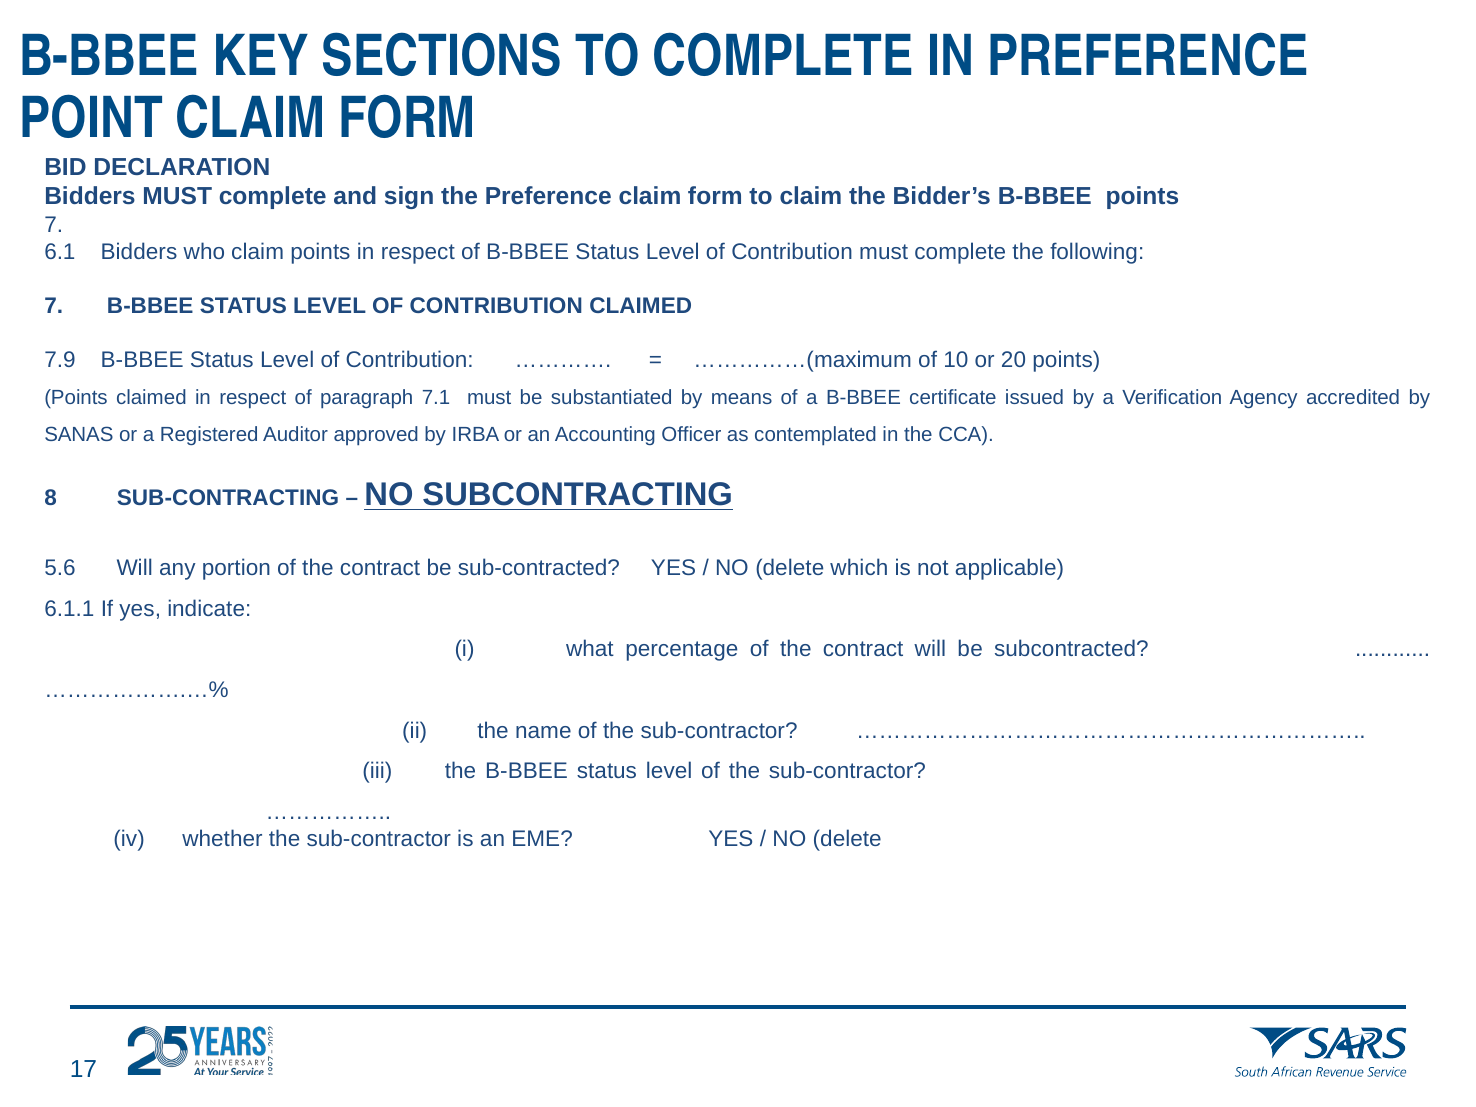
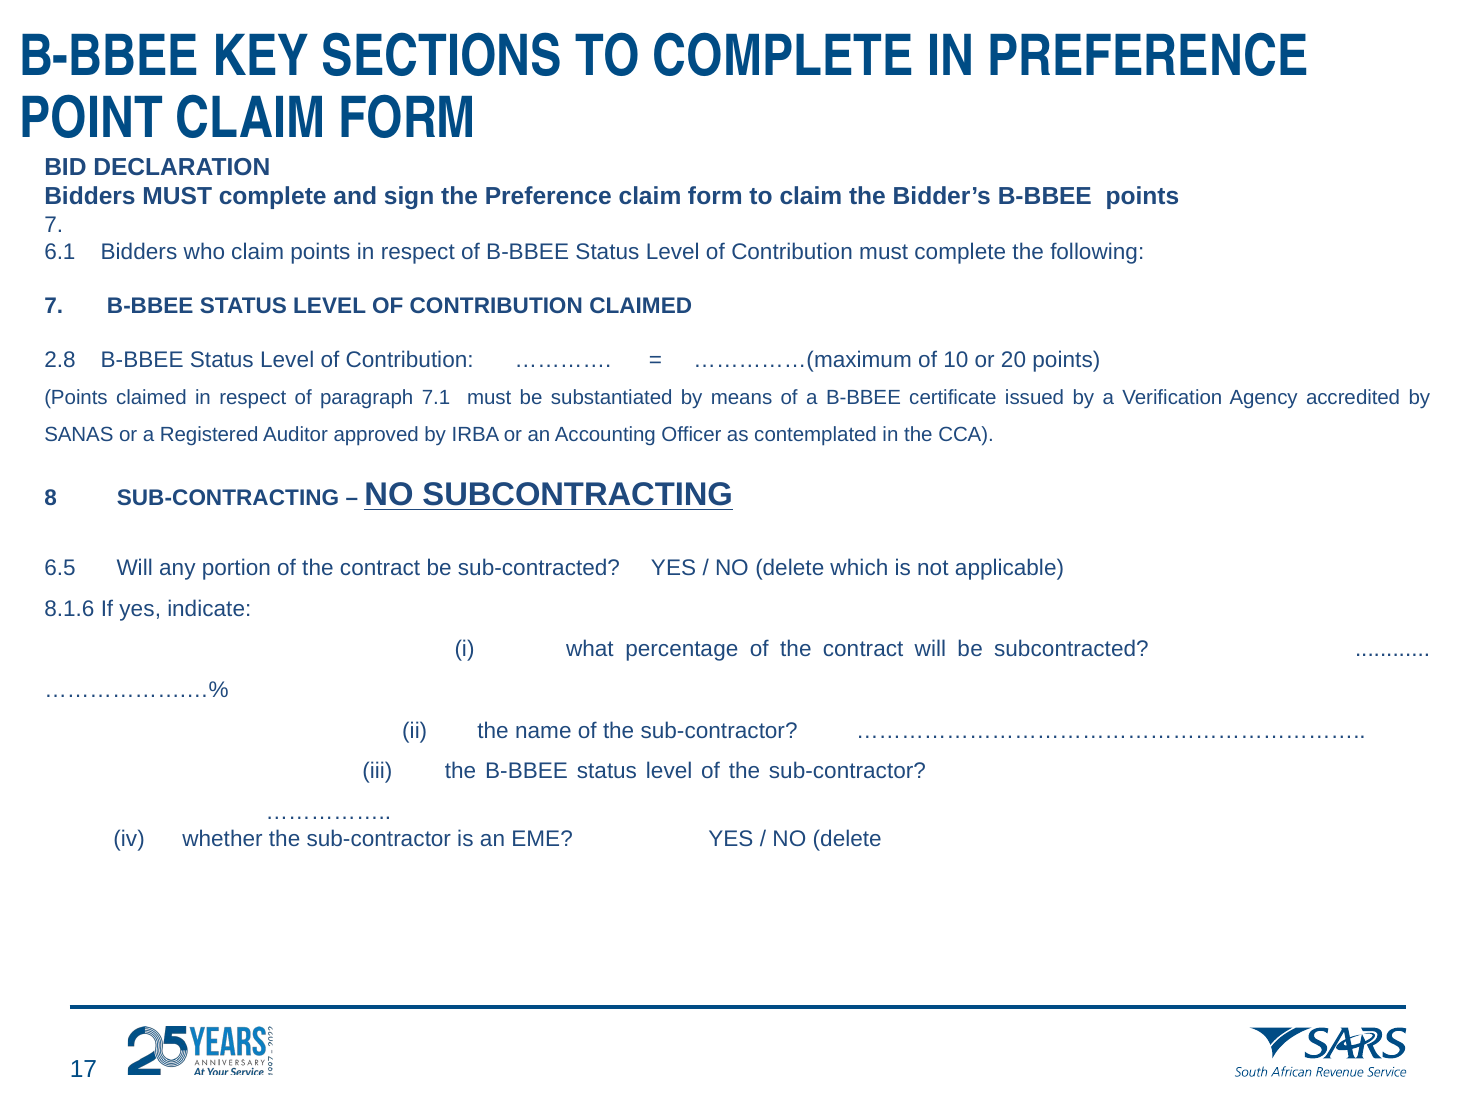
7.9: 7.9 -> 2.8
5.6: 5.6 -> 6.5
6.1.1: 6.1.1 -> 8.1.6
